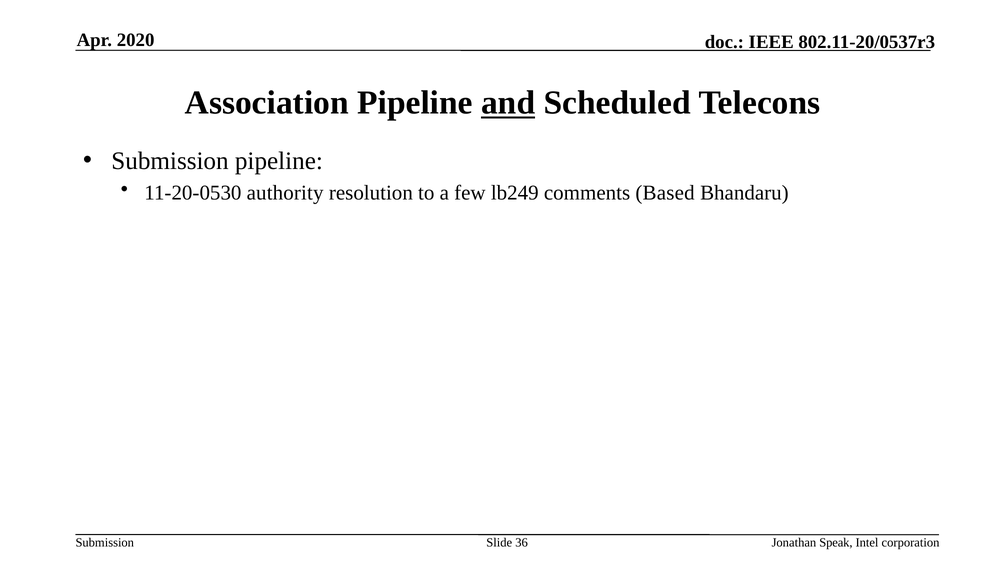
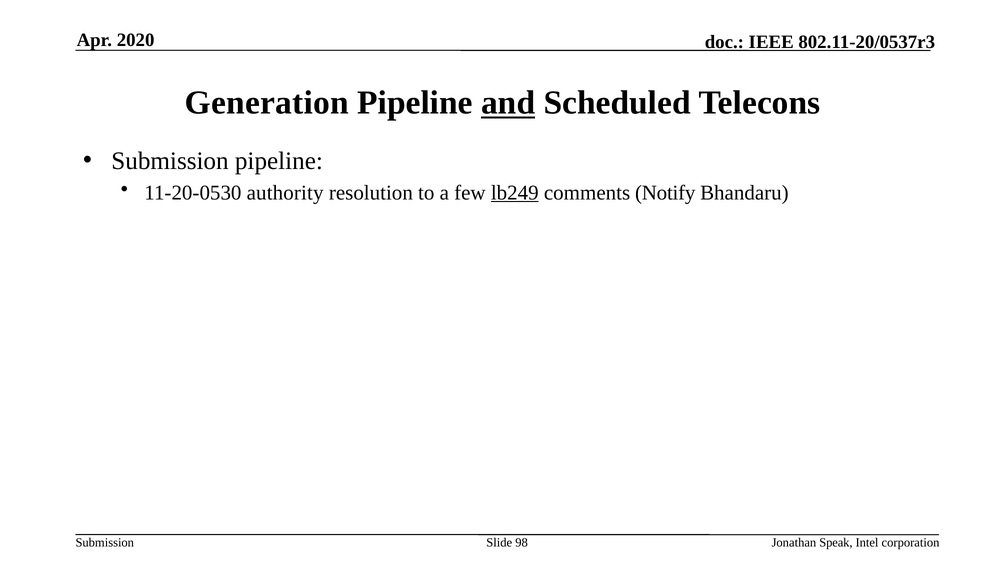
Association: Association -> Generation
lb249 underline: none -> present
Based: Based -> Notify
36: 36 -> 98
